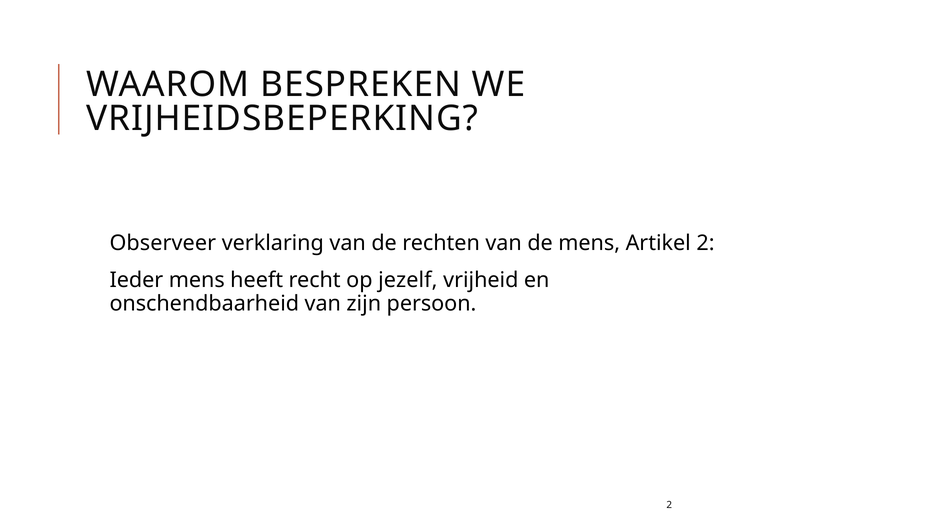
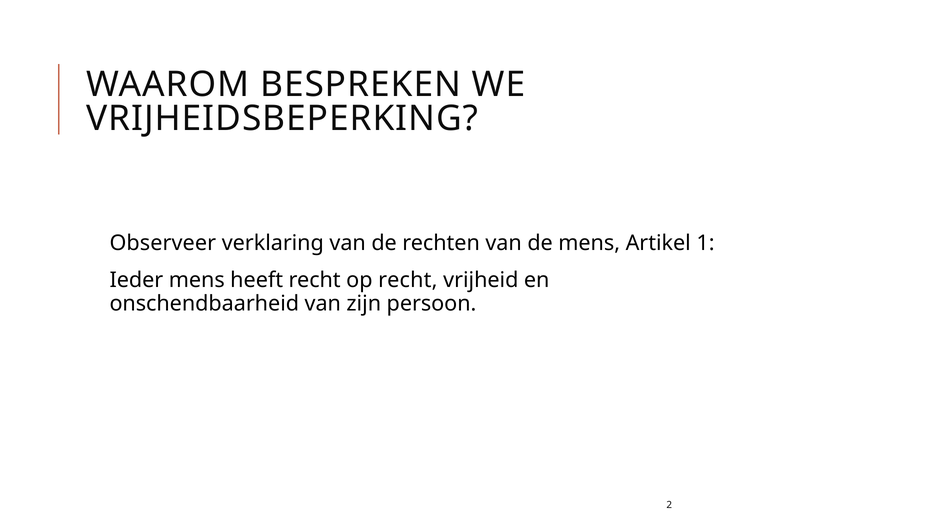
Artikel 2: 2 -> 1
op jezelf: jezelf -> recht
